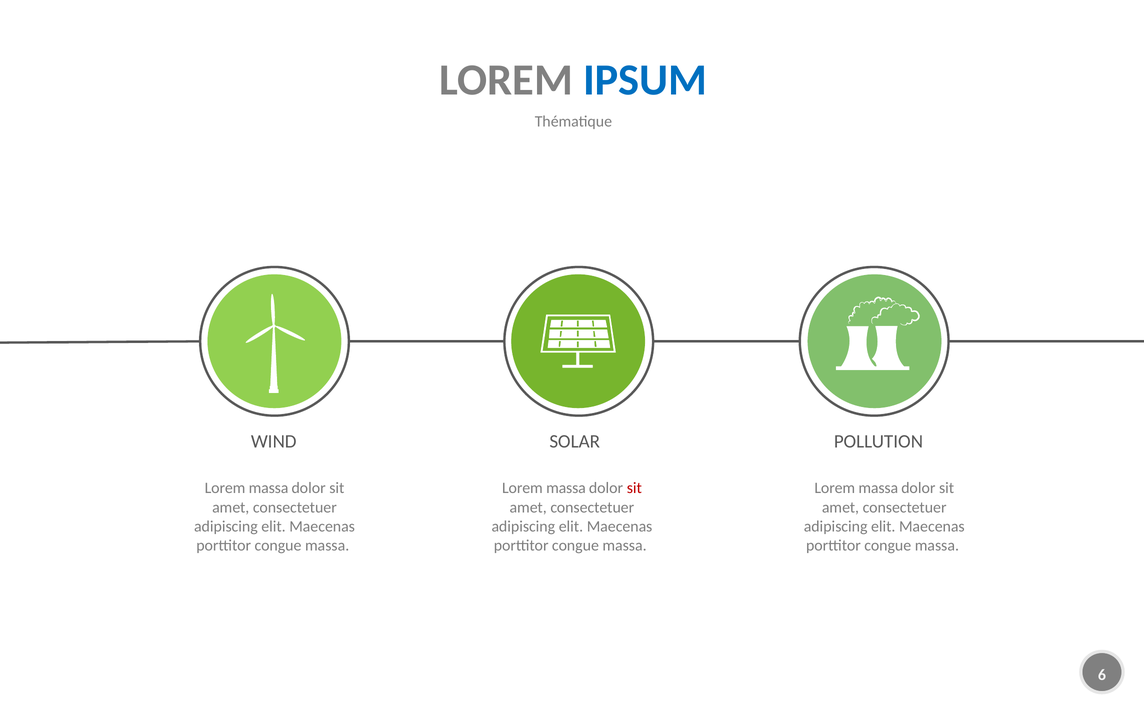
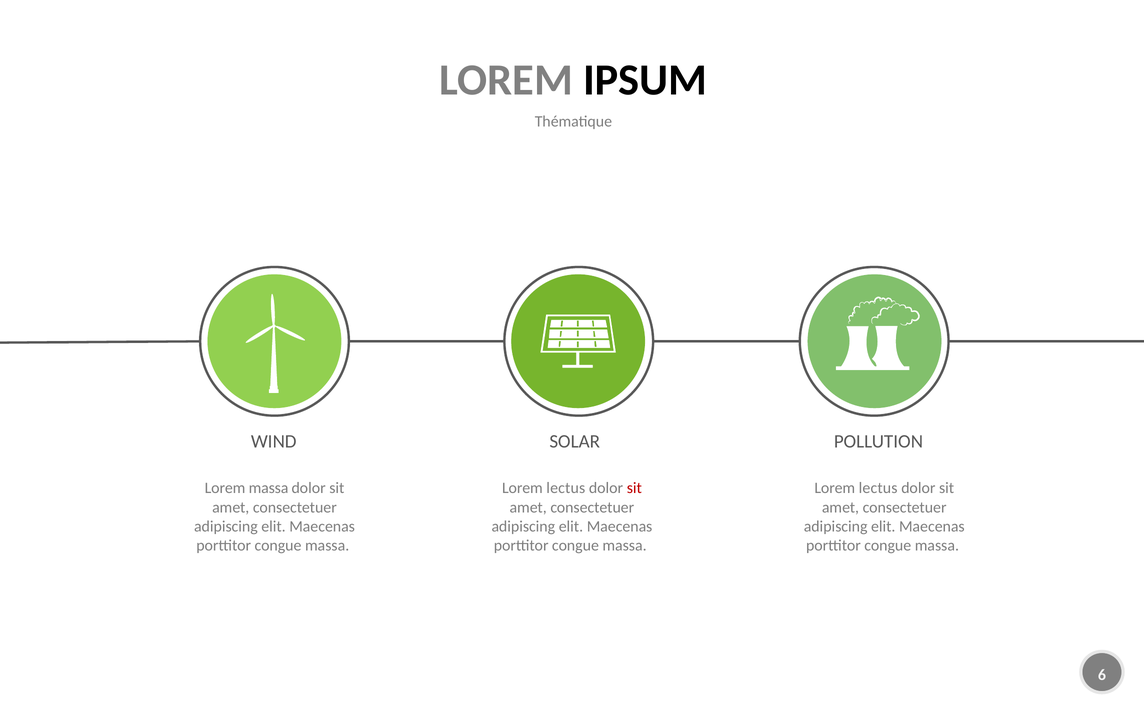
IPSUM colour: blue -> black
massa at (566, 488): massa -> lectus
massa at (878, 488): massa -> lectus
